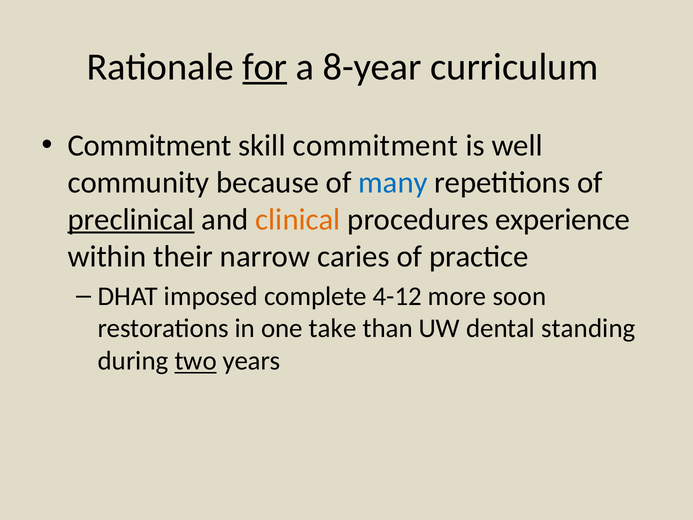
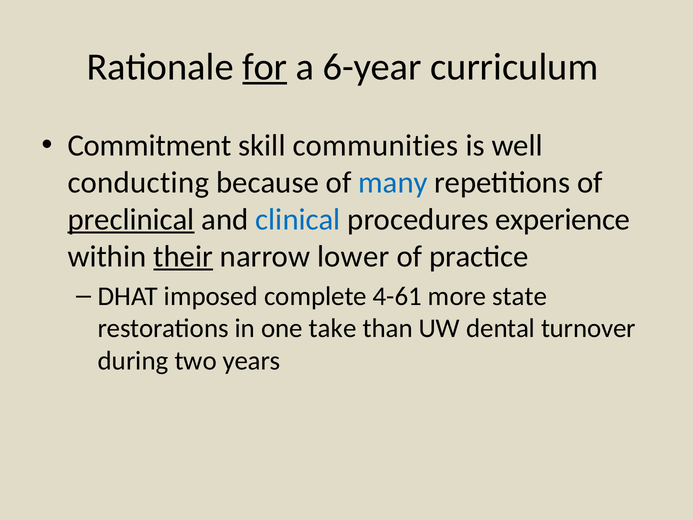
8-year: 8-year -> 6-year
skill commitment: commitment -> communities
community: community -> conducting
clinical colour: orange -> blue
their underline: none -> present
caries: caries -> lower
4-12: 4-12 -> 4-61
soon: soon -> state
standing: standing -> turnover
two underline: present -> none
